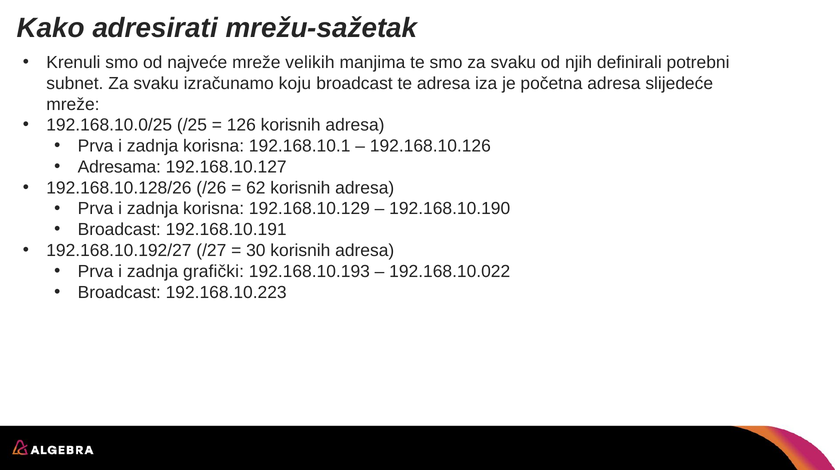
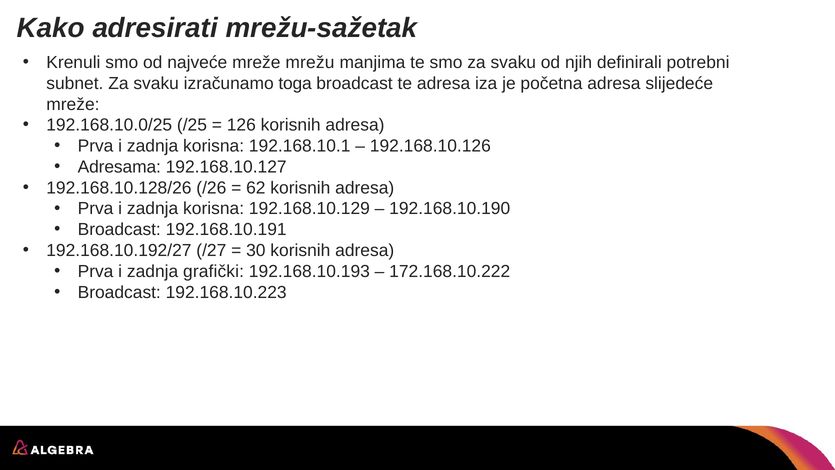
velikih: velikih -> mrežu
koju: koju -> toga
192.168.10.022: 192.168.10.022 -> 172.168.10.222
